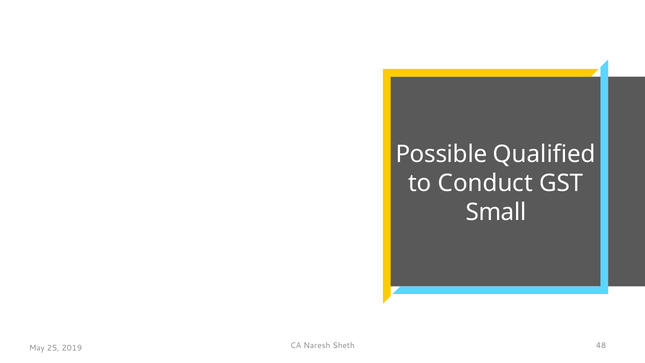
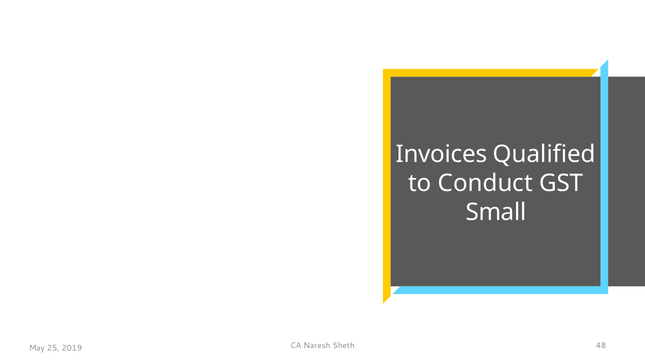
Possible: Possible -> Invoices
